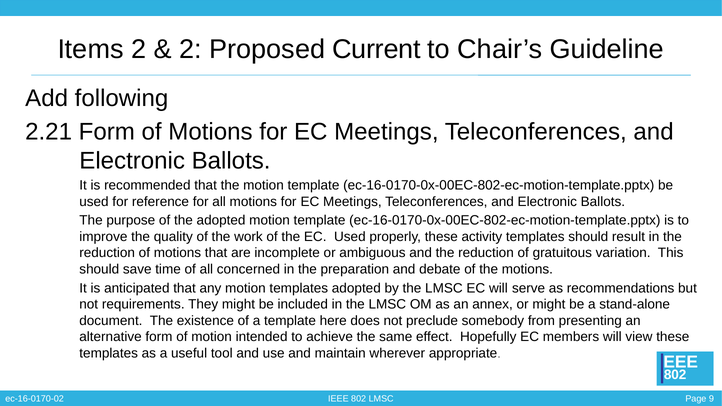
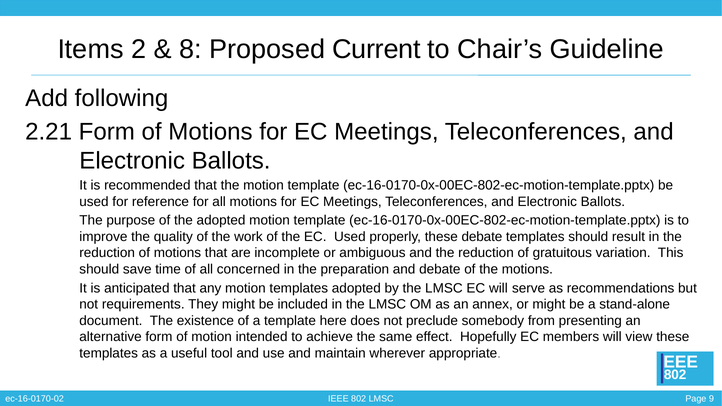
2 at (191, 49): 2 -> 8
these activity: activity -> debate
